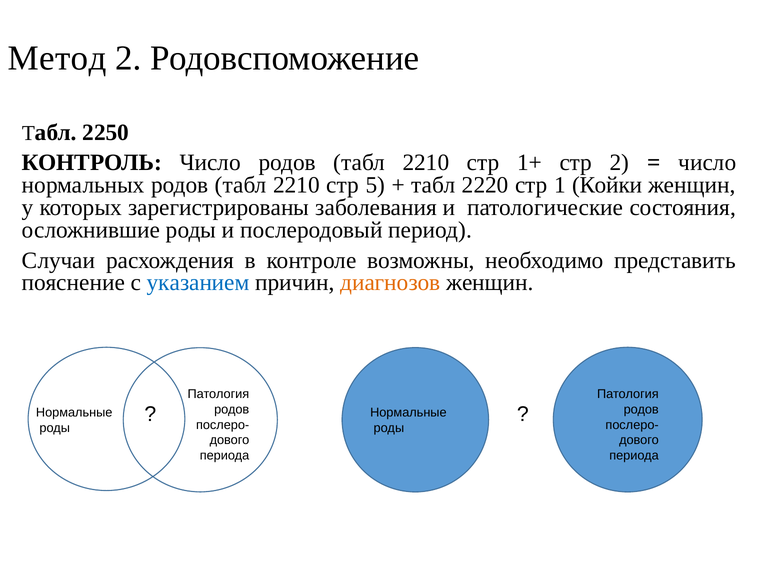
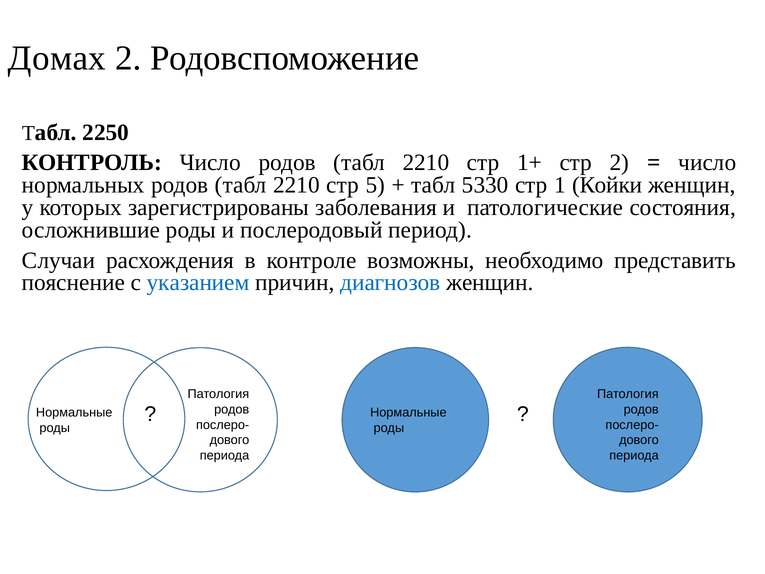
Метод: Метод -> Домах
2220: 2220 -> 5330
диагнозов colour: orange -> blue
